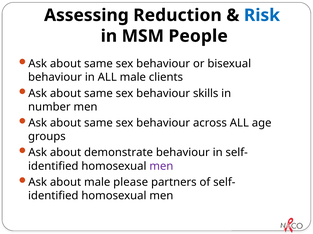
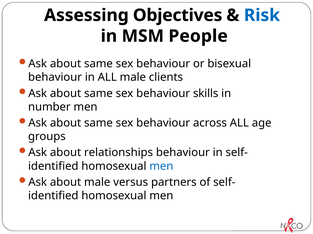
Reduction: Reduction -> Objectives
demonstrate: demonstrate -> relationships
men at (161, 167) colour: purple -> blue
please: please -> versus
